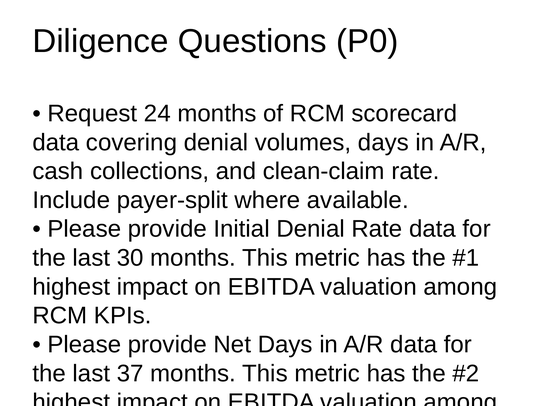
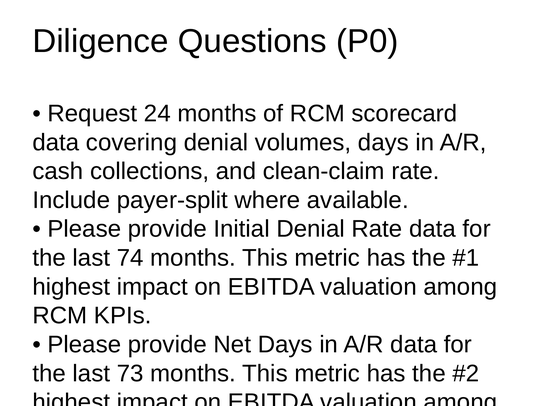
30: 30 -> 74
37: 37 -> 73
